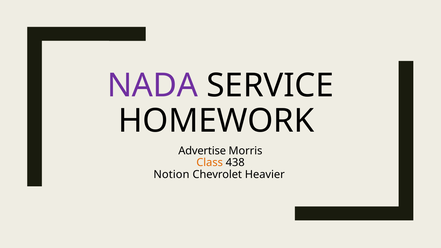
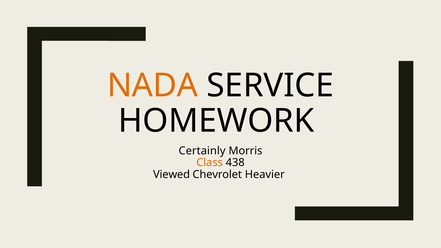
NADA colour: purple -> orange
Advertise: Advertise -> Certainly
Notion: Notion -> Viewed
